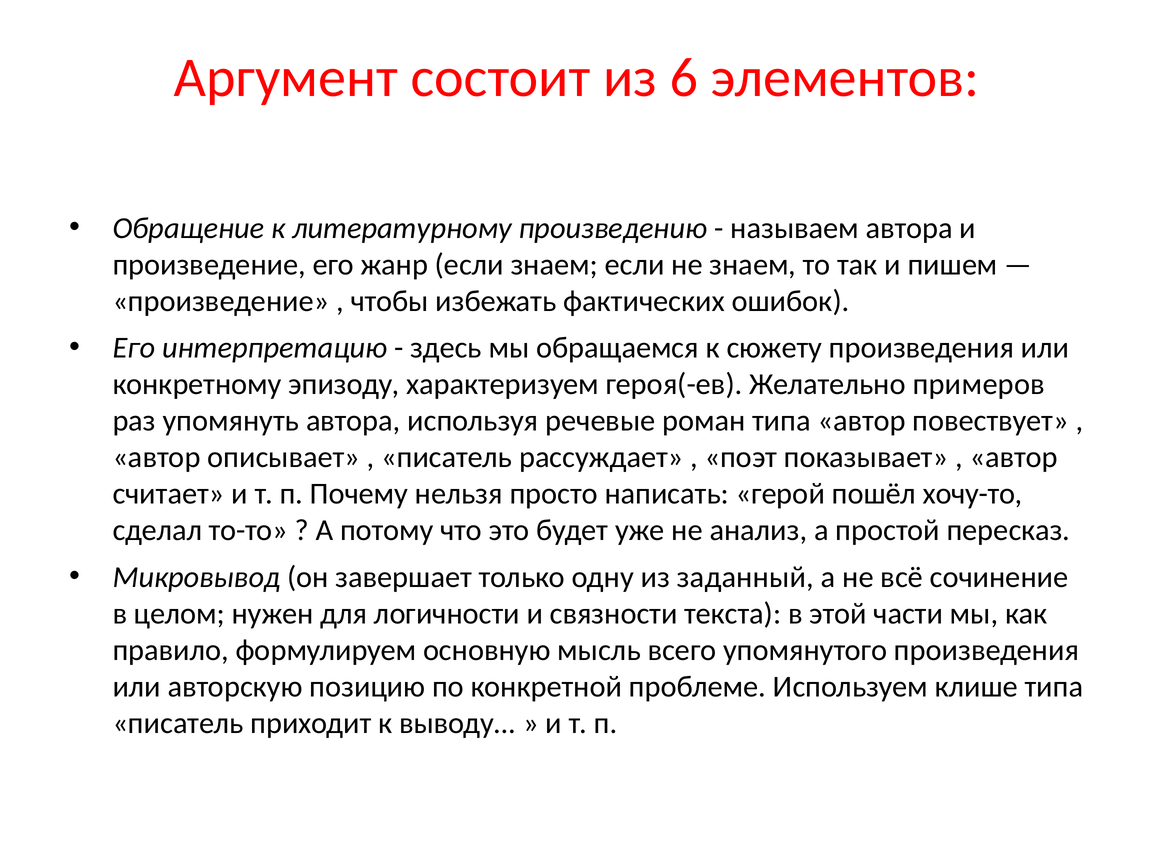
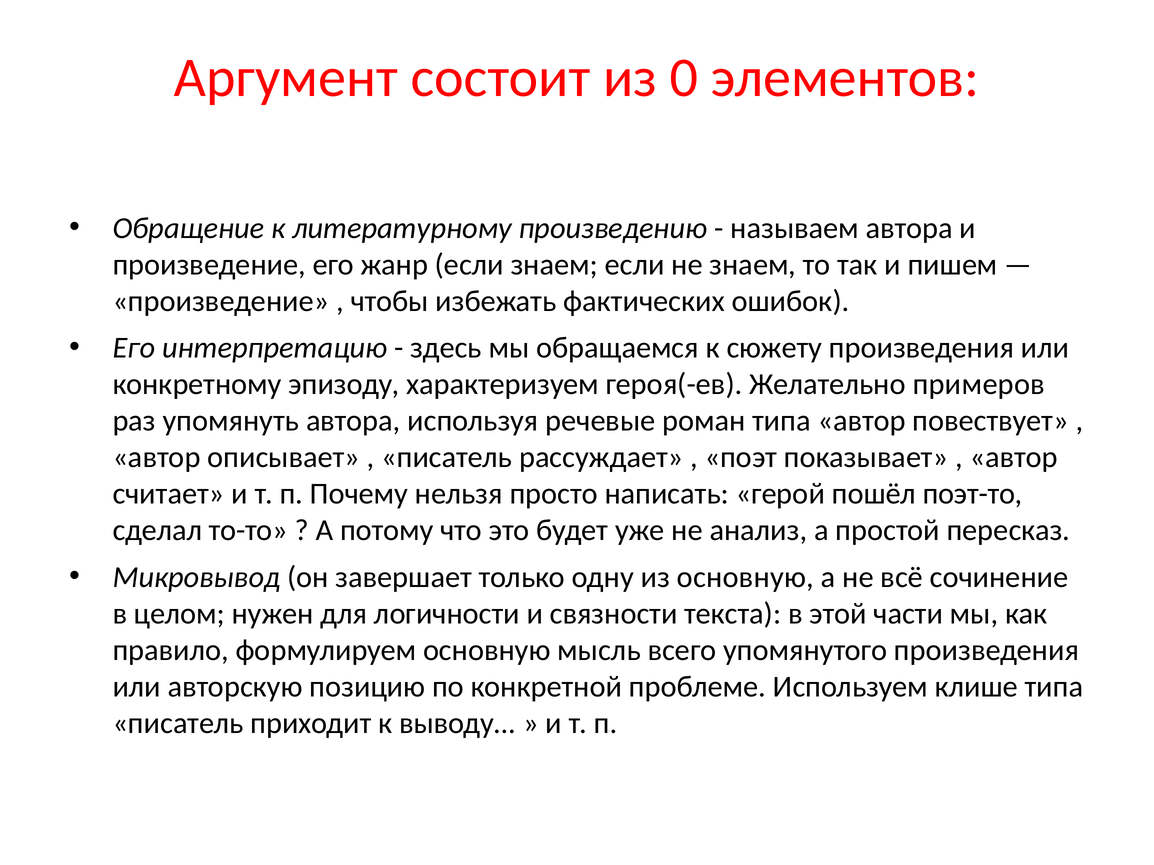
6: 6 -> 0
хочу-то: хочу-то -> поэт-то
из заданный: заданный -> основную
